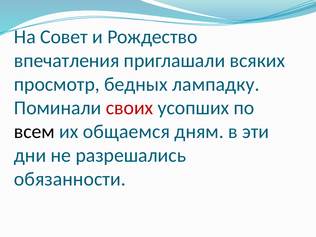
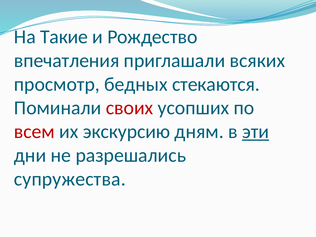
Совет: Совет -> Такие
лампадку: лампадку -> стекаются
всем colour: black -> red
общаемся: общаемся -> экскурсию
эти underline: none -> present
обязанности: обязанности -> супружества
